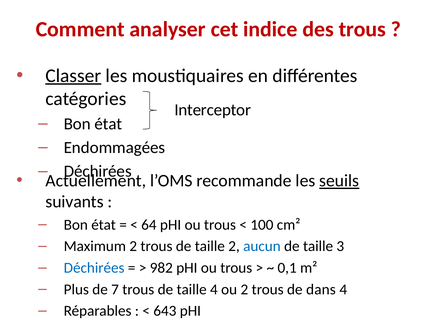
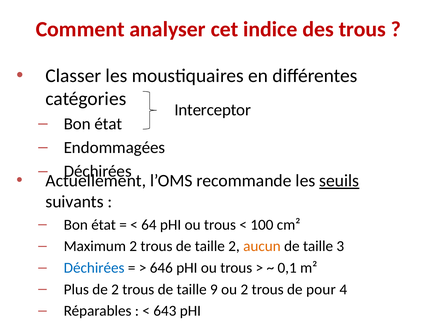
Classer underline: present -> none
aucun colour: blue -> orange
982: 982 -> 646
de 7: 7 -> 2
taille 4: 4 -> 9
dans: dans -> pour
